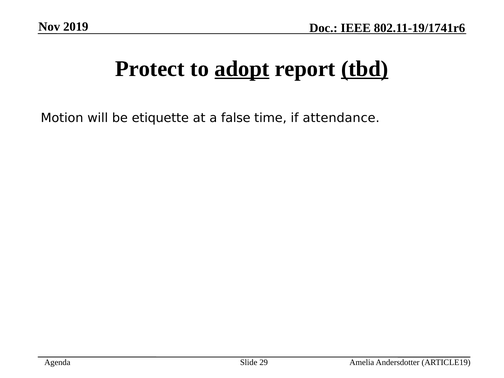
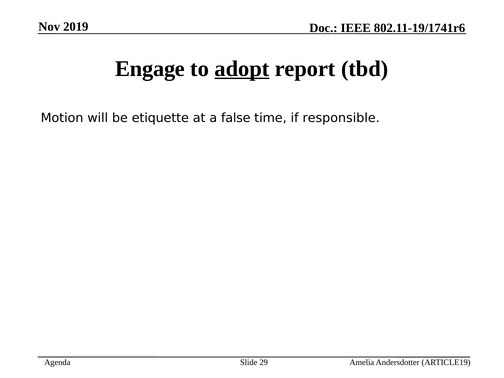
Protect: Protect -> Engage
tbd underline: present -> none
attendance: attendance -> responsible
